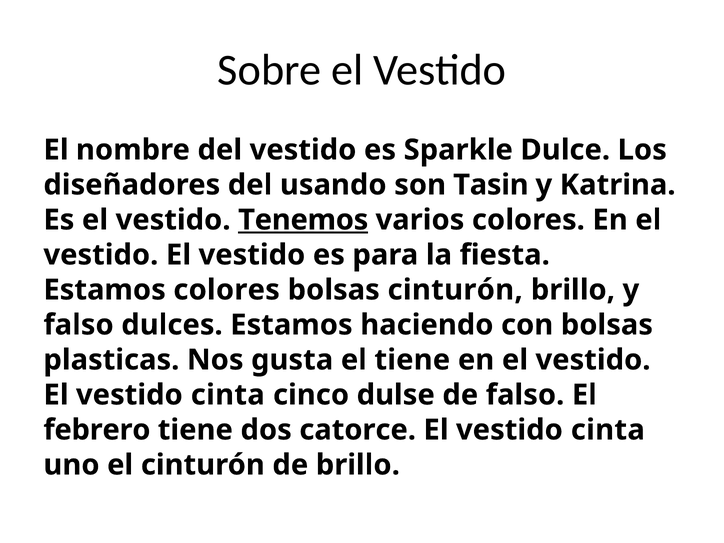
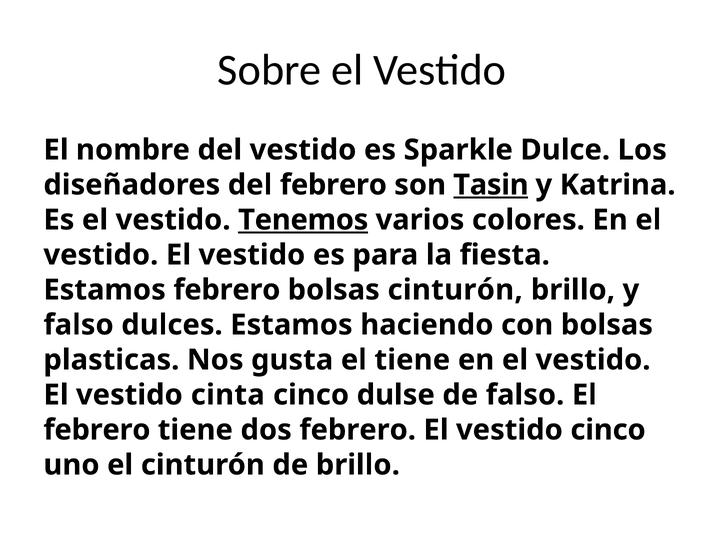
del usando: usando -> febrero
Tasin underline: none -> present
Estamos colores: colores -> febrero
dos catorce: catorce -> febrero
cinta at (608, 430): cinta -> cinco
